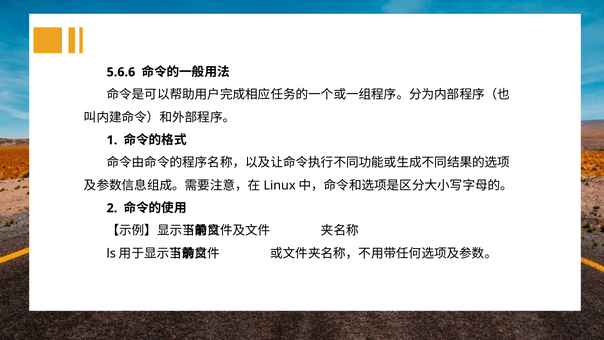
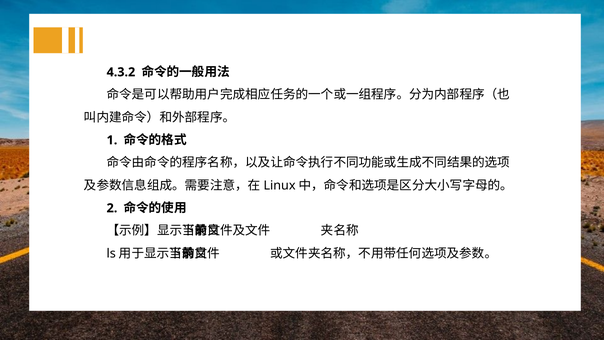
5.6.6: 5.6.6 -> 4.3.2
